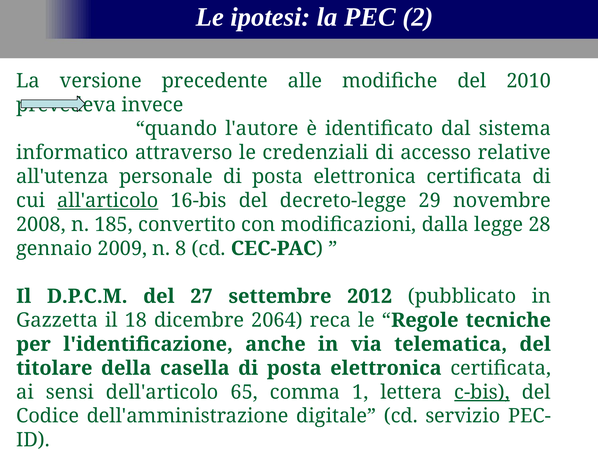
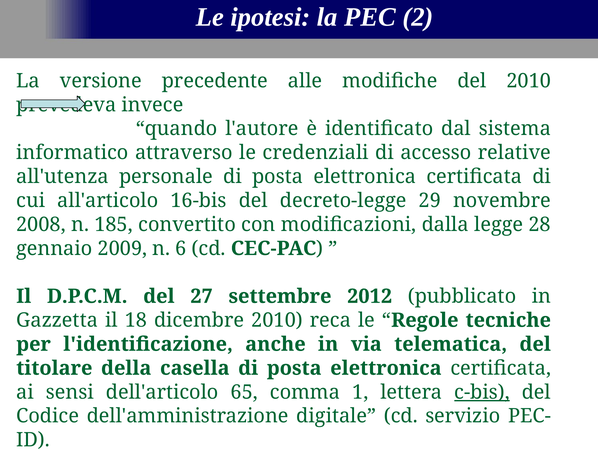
all'articolo underline: present -> none
8: 8 -> 6
dicembre 2064: 2064 -> 2010
